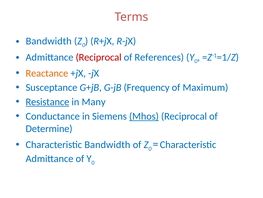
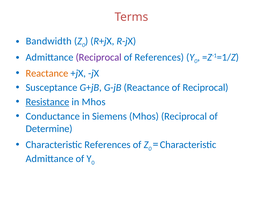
Reciprocal at (99, 57) colour: red -> purple
G-jB Frequency: Frequency -> Reactance
of Maximum: Maximum -> Reciprocal
in Many: Many -> Mhos
Mhos at (144, 116) underline: present -> none
Characteristic Bandwidth: Bandwidth -> References
